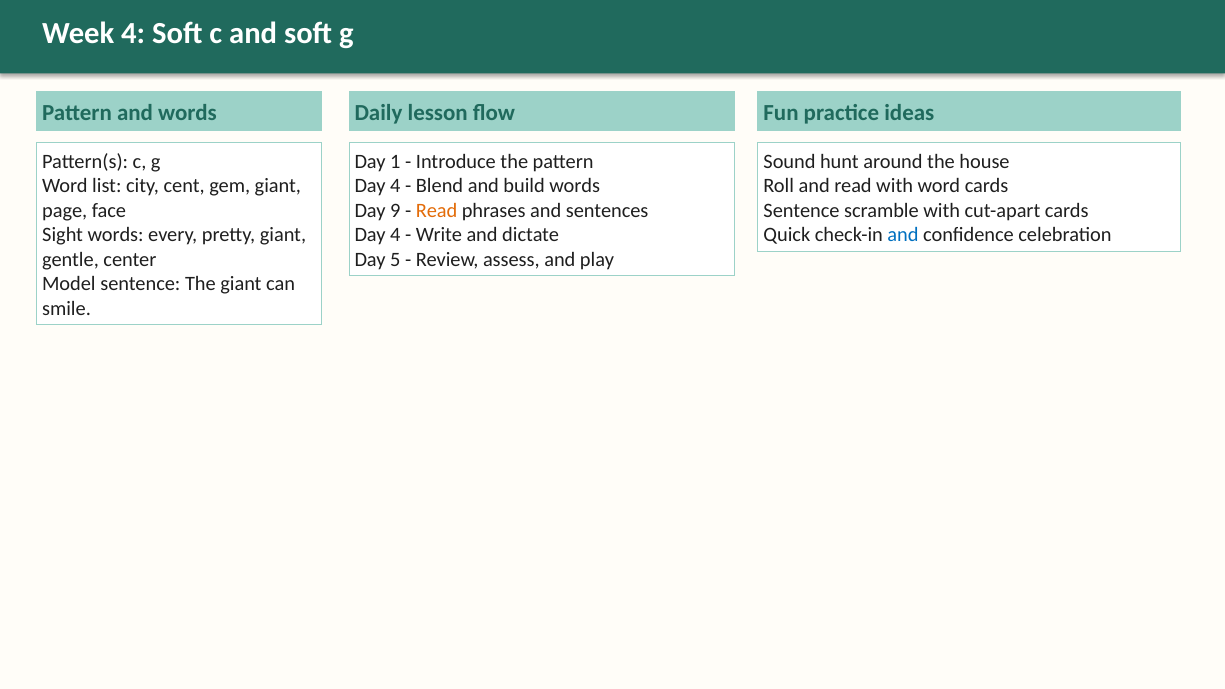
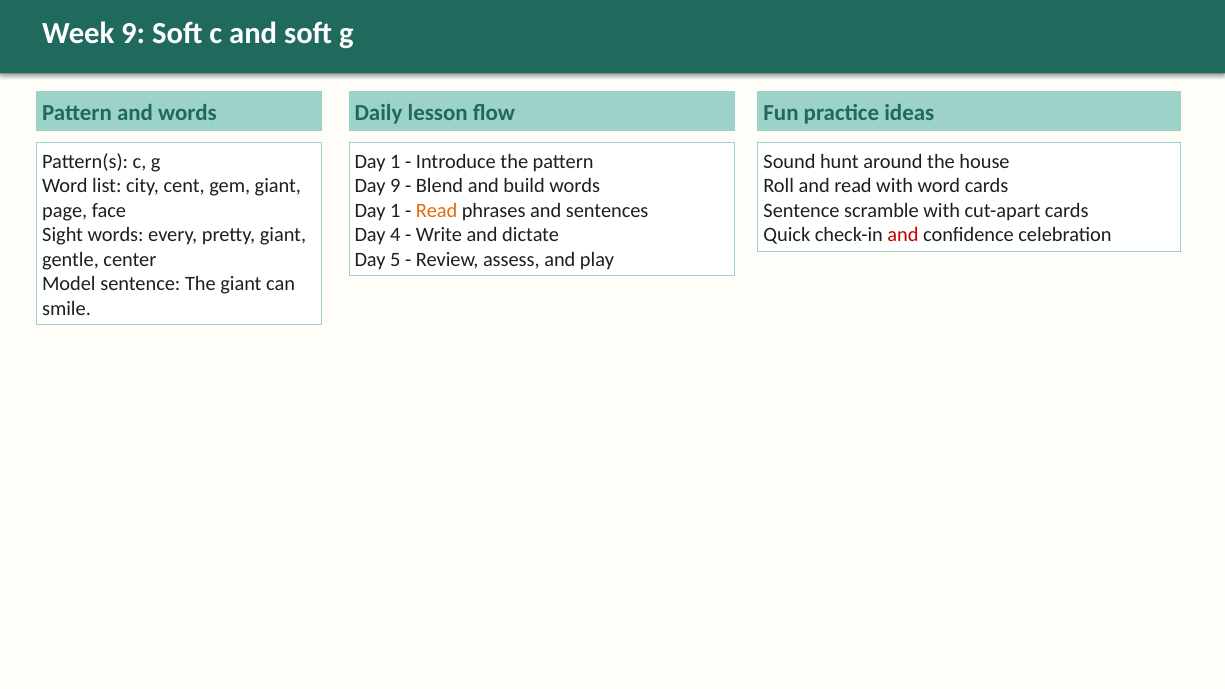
Week 4: 4 -> 9
4 at (395, 186): 4 -> 9
9 at (395, 211): 9 -> 1
and at (903, 235) colour: blue -> red
